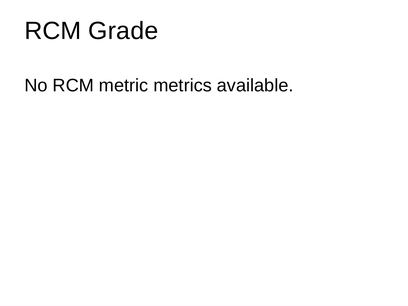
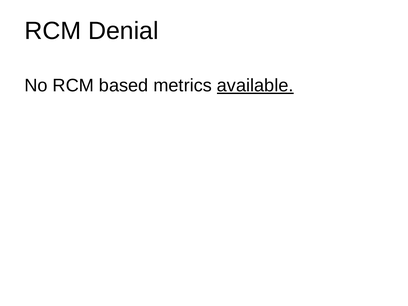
Grade: Grade -> Denial
metric: metric -> based
available underline: none -> present
